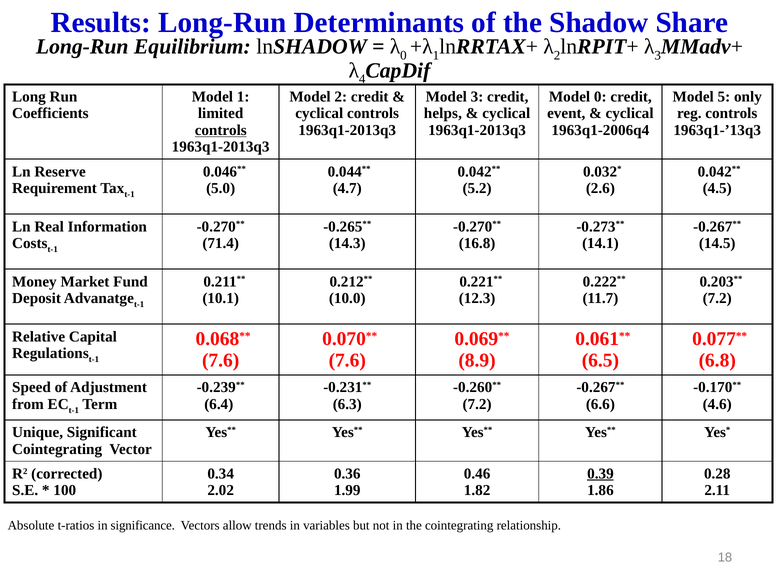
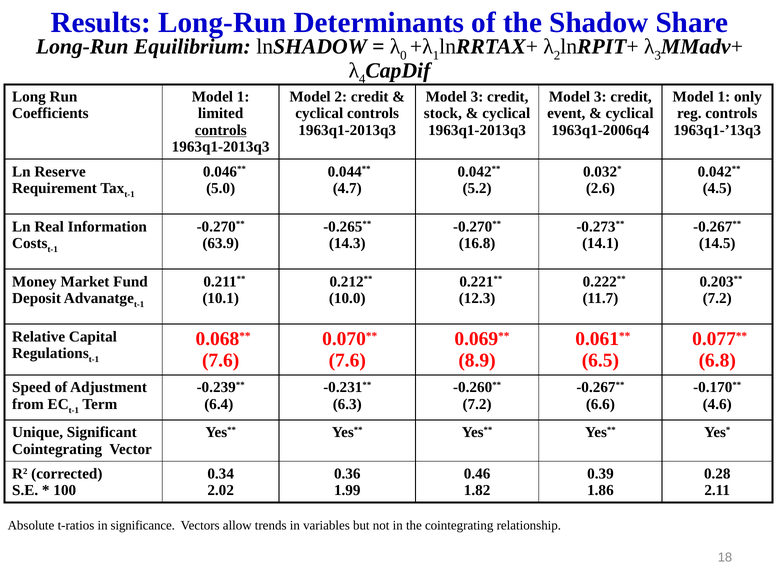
0 at (600, 97): 0 -> 3
5 at (724, 97): 5 -> 1
helps: helps -> stock
71.4: 71.4 -> 63.9
0.39 underline: present -> none
